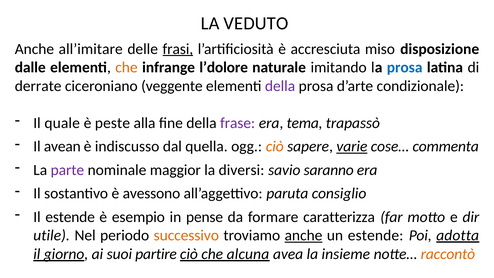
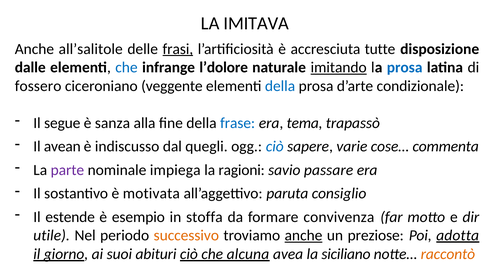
VEDUTO: VEDUTO -> IMITAVA
all’imitare: all’imitare -> all’salitole
miso: miso -> tutte
che at (126, 67) colour: orange -> blue
imitando underline: none -> present
derrate: derrate -> fossero
della at (280, 86) colour: purple -> blue
quale: quale -> segue
peste: peste -> sanza
frase colour: purple -> blue
quella: quella -> quegli
ciò at (275, 146) colour: orange -> blue
varie underline: present -> none
maggior: maggior -> impiega
diversi: diversi -> ragioni
saranno: saranno -> passare
avessono: avessono -> motivata
pense: pense -> stoffa
caratterizza: caratterizza -> convivenza
un estende: estende -> preziose
partire: partire -> abituri
insieme: insieme -> siciliano
